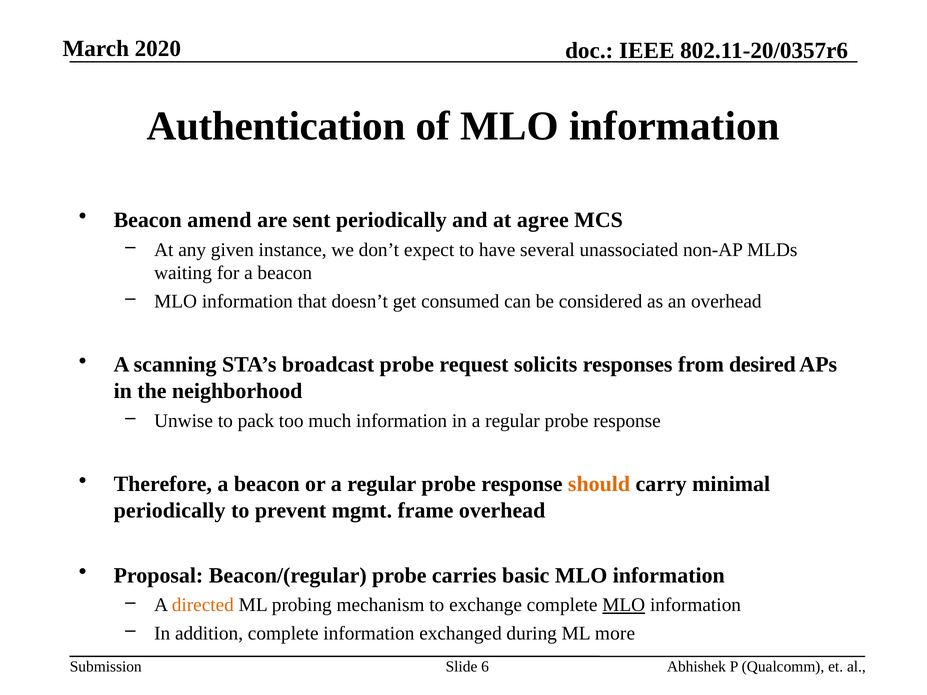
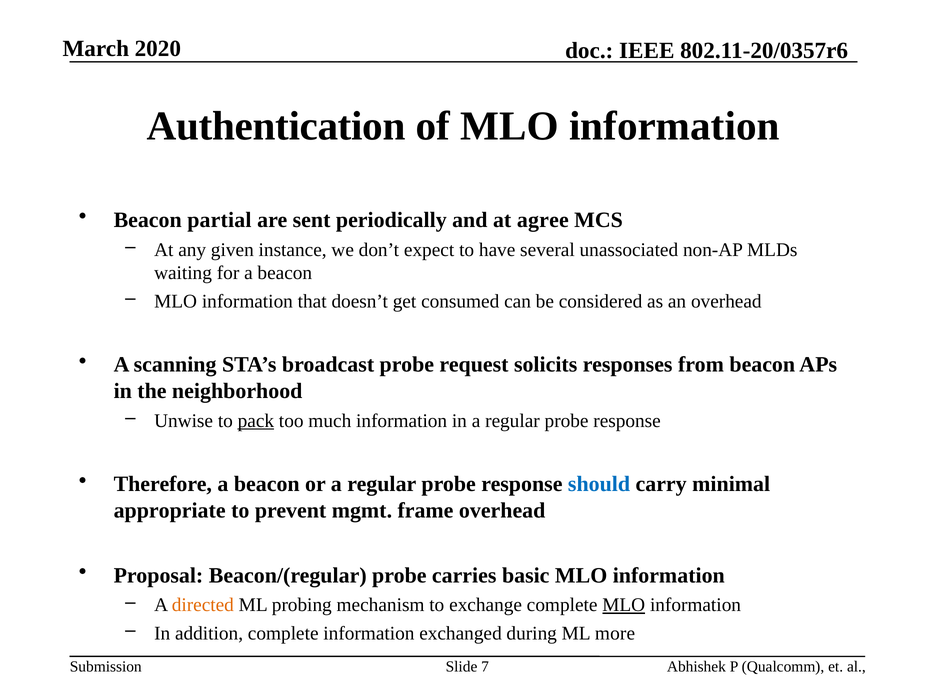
amend: amend -> partial
from desired: desired -> beacon
pack underline: none -> present
should colour: orange -> blue
periodically at (170, 511): periodically -> appropriate
6: 6 -> 7
